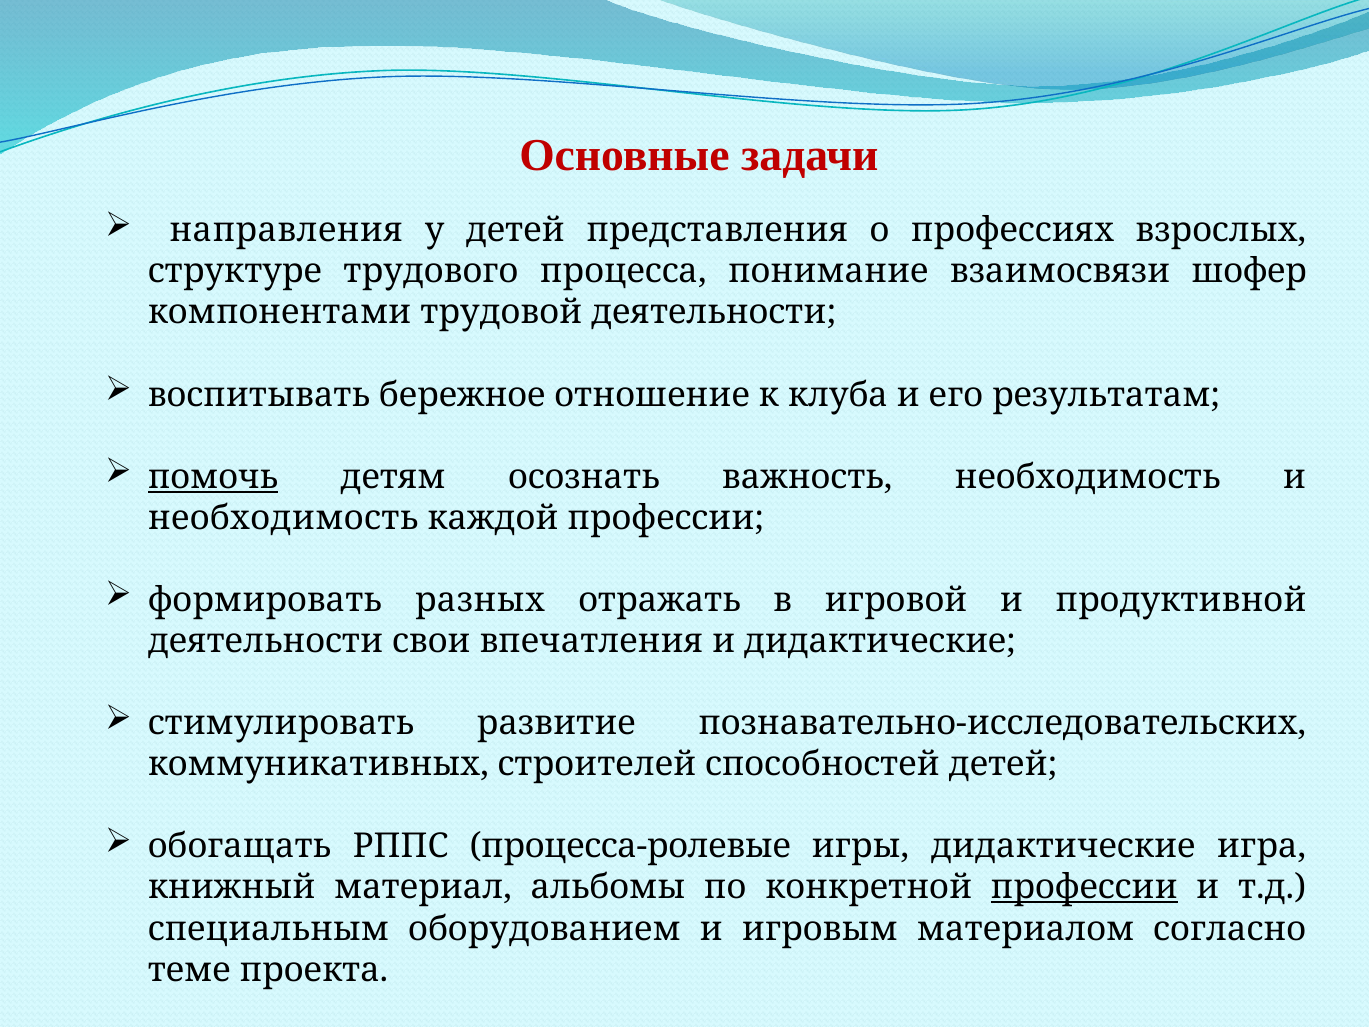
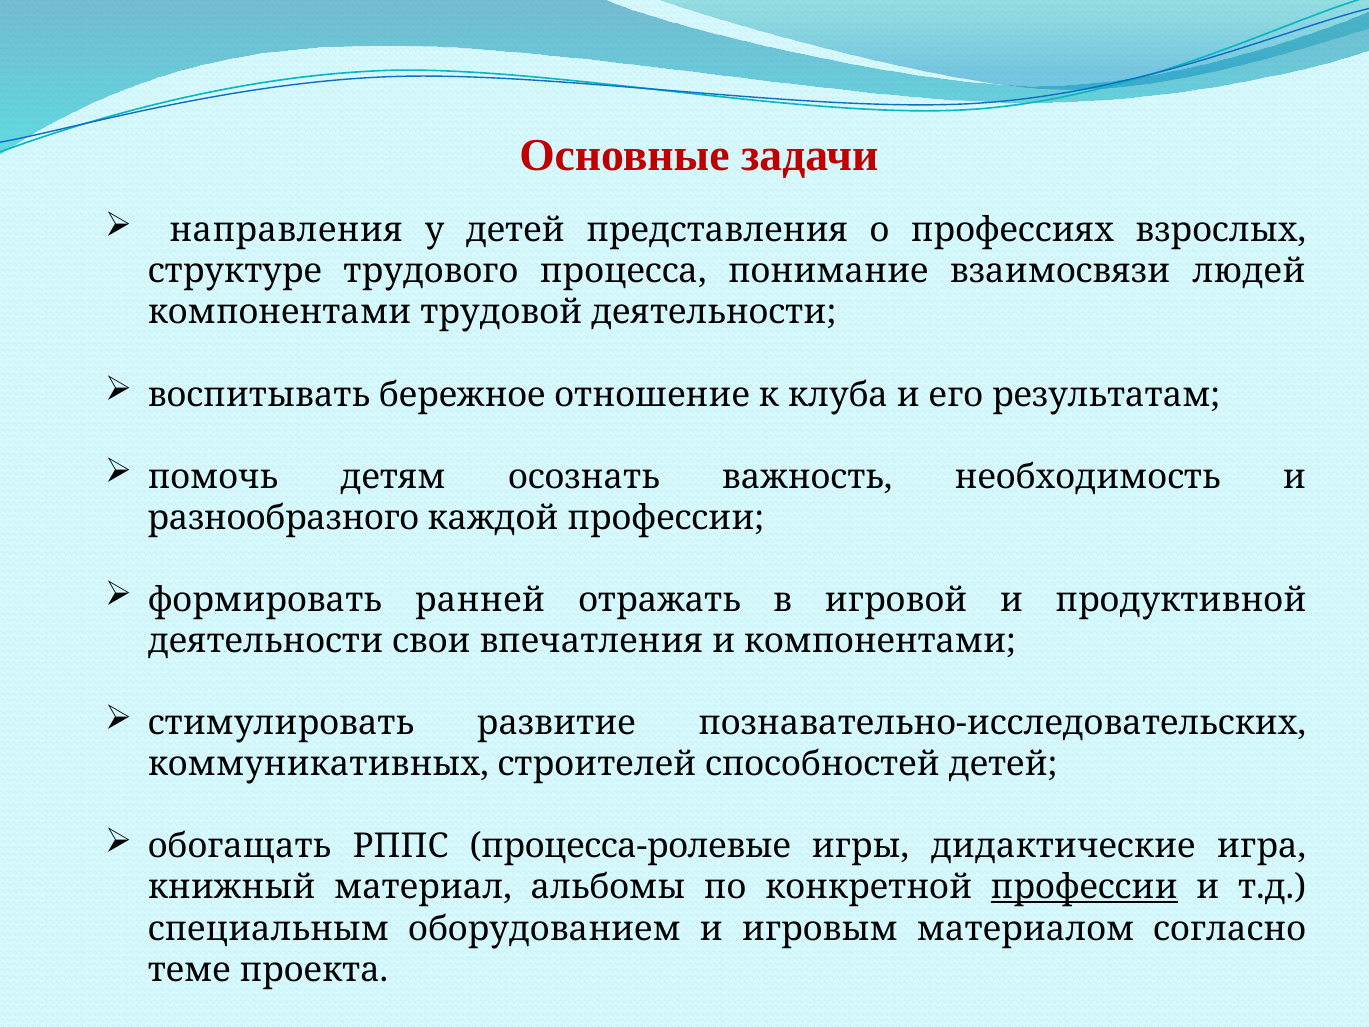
шофер: шофер -> людей
помочь underline: present -> none
необходимость at (283, 518): необходимость -> разнообразного
разных: разных -> ранней
и дидактические: дидактические -> компонентами
